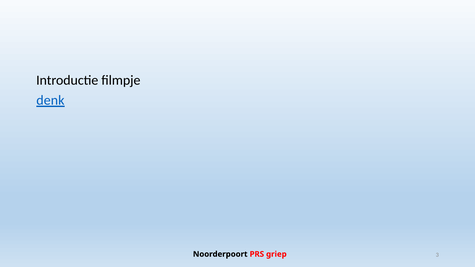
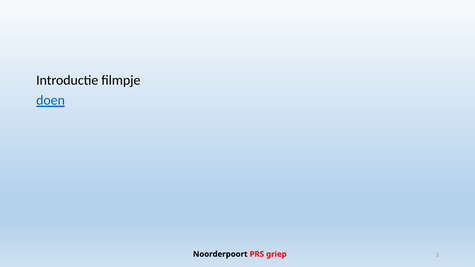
denk: denk -> doen
